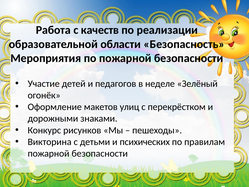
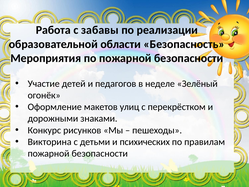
качеств: качеств -> забавы
